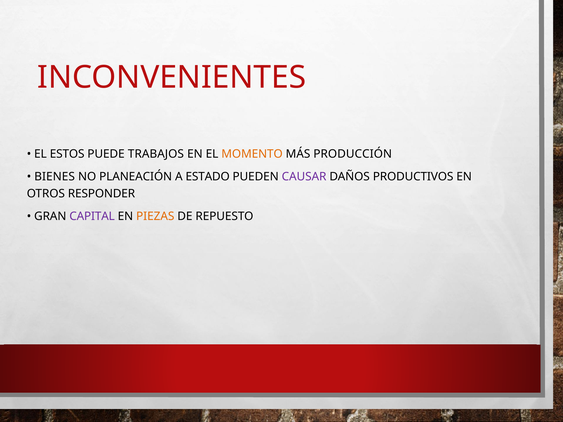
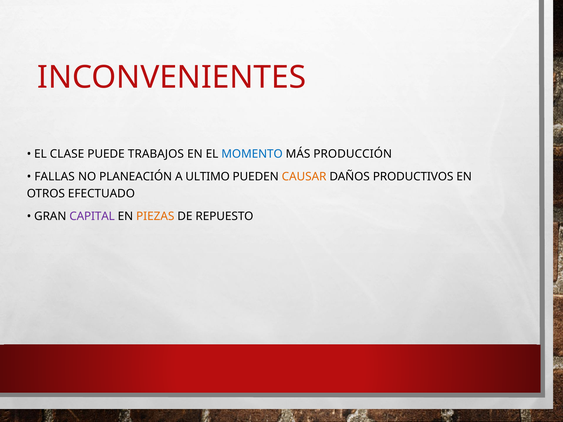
ESTOS: ESTOS -> CLASE
MOMENTO colour: orange -> blue
BIENES: BIENES -> FALLAS
ESTADO: ESTADO -> ULTIMO
CAUSAR colour: purple -> orange
RESPONDER: RESPONDER -> EFECTUADO
